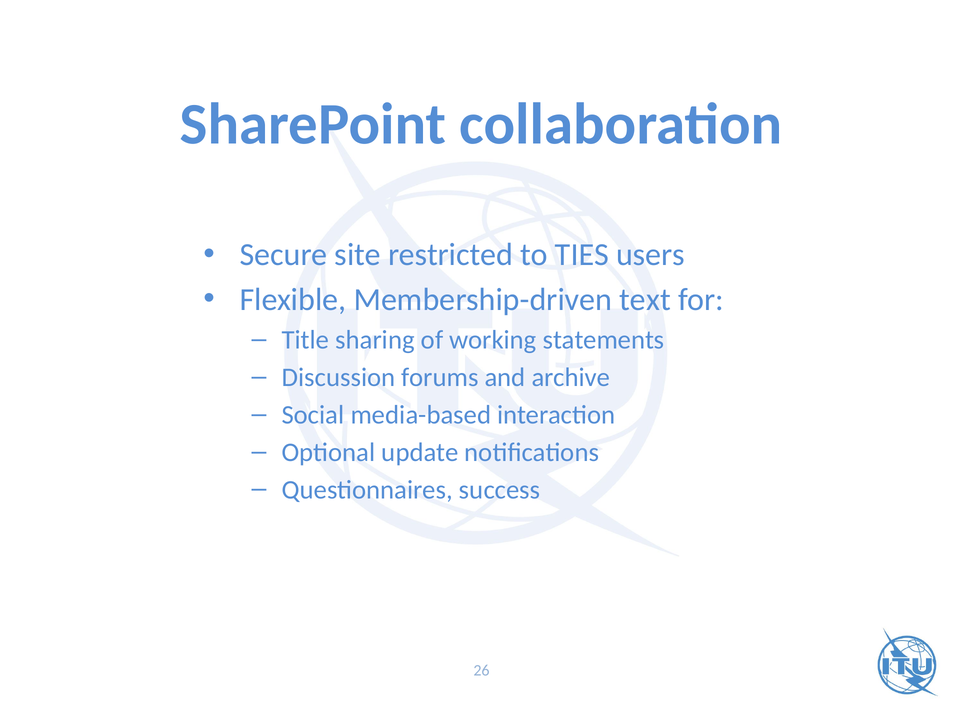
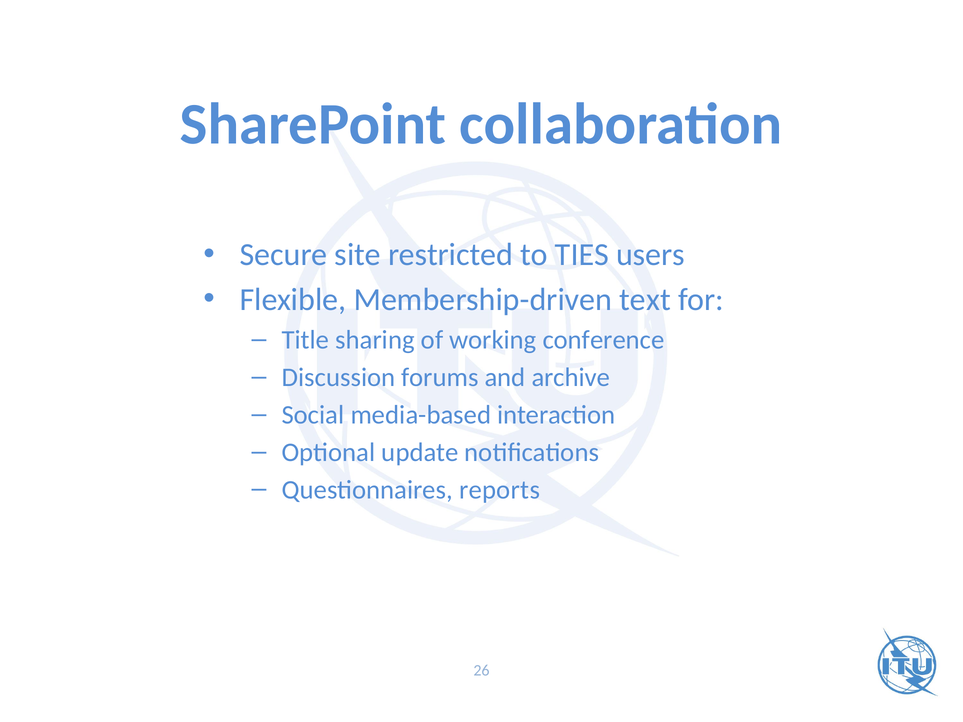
statements: statements -> conference
success: success -> reports
